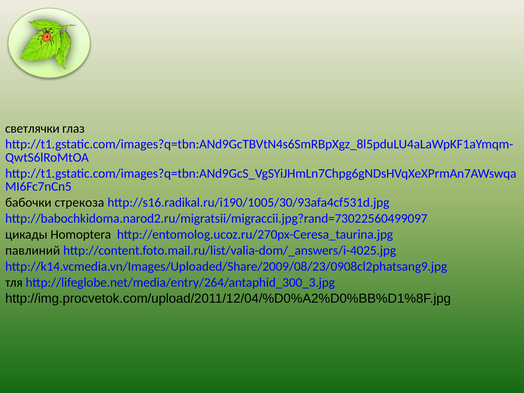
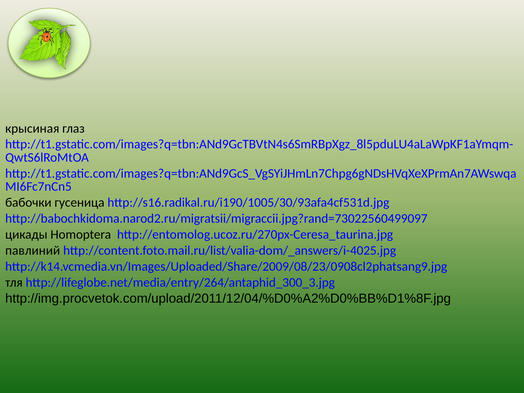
светлячки: светлячки -> крысиная
стрекоза: стрекоза -> гусеница
